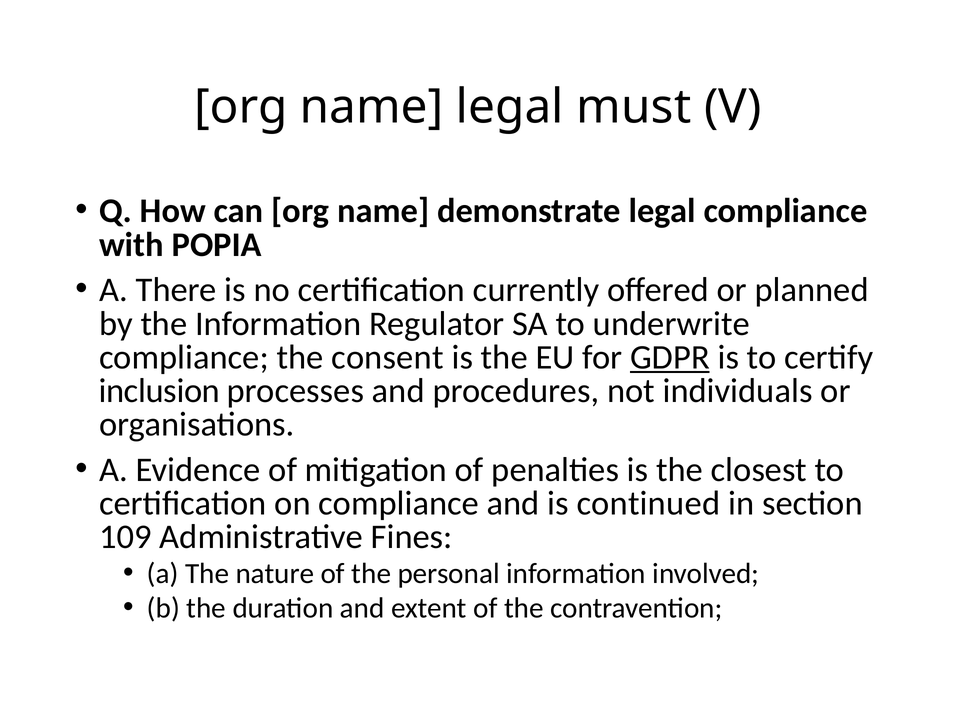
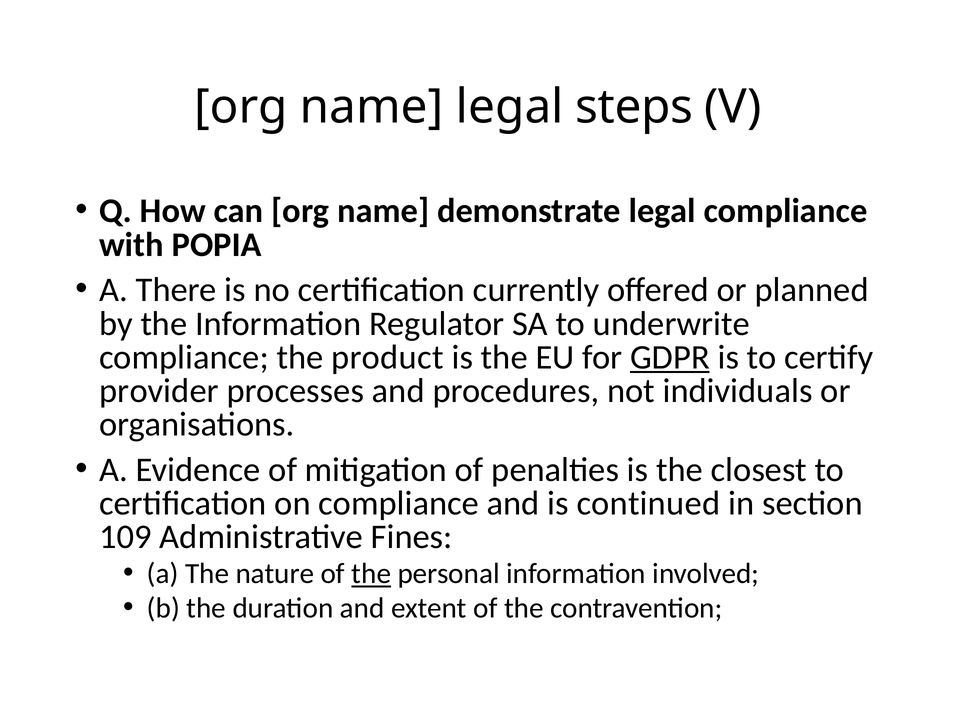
must: must -> steps
consent: consent -> product
inclusion: inclusion -> provider
the at (371, 574) underline: none -> present
